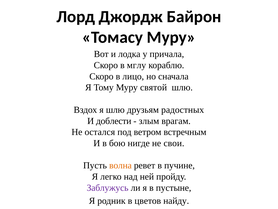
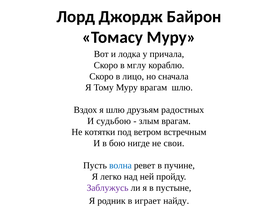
Муру святой: святой -> врагам
доблести: доблести -> судьбою
остался: остался -> котятки
волна colour: orange -> blue
цветов: цветов -> играет
